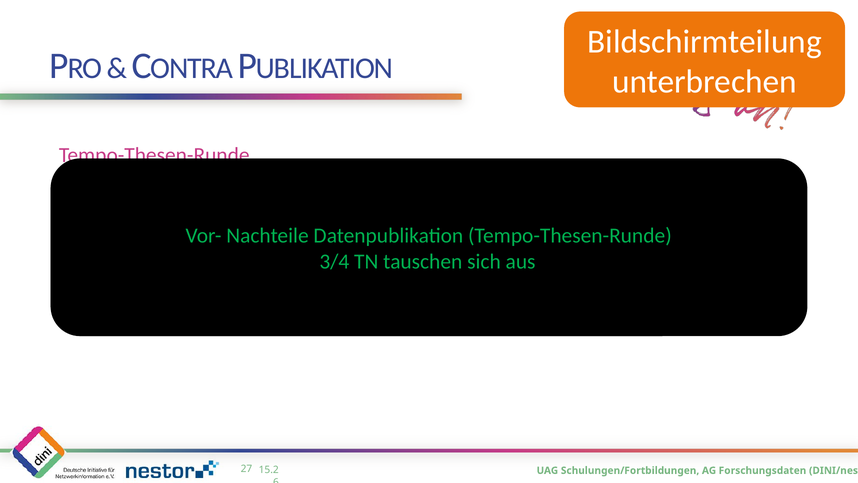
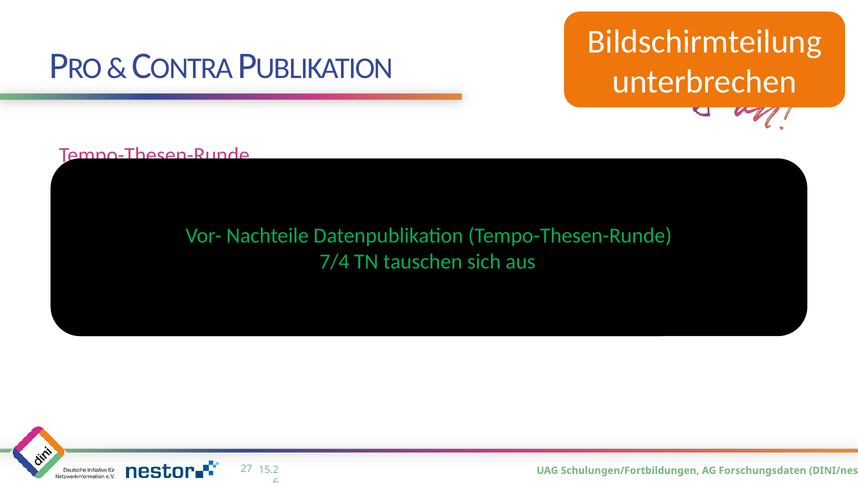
3/4: 3/4 -> 7/4
